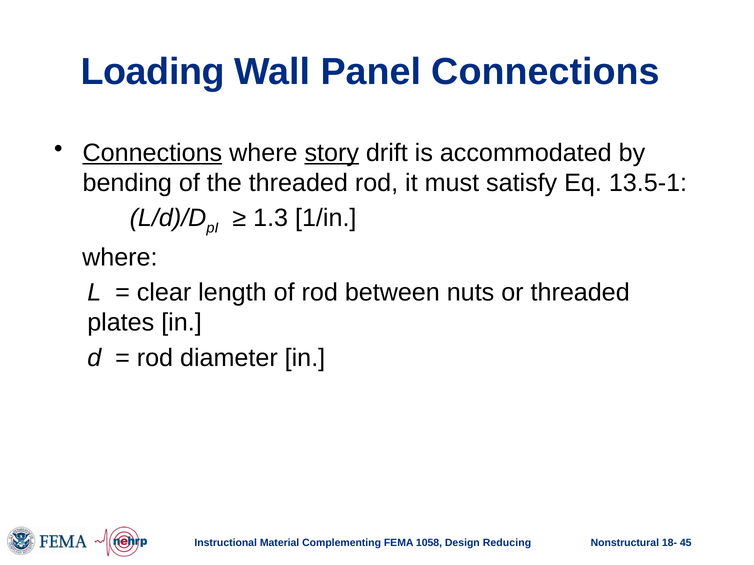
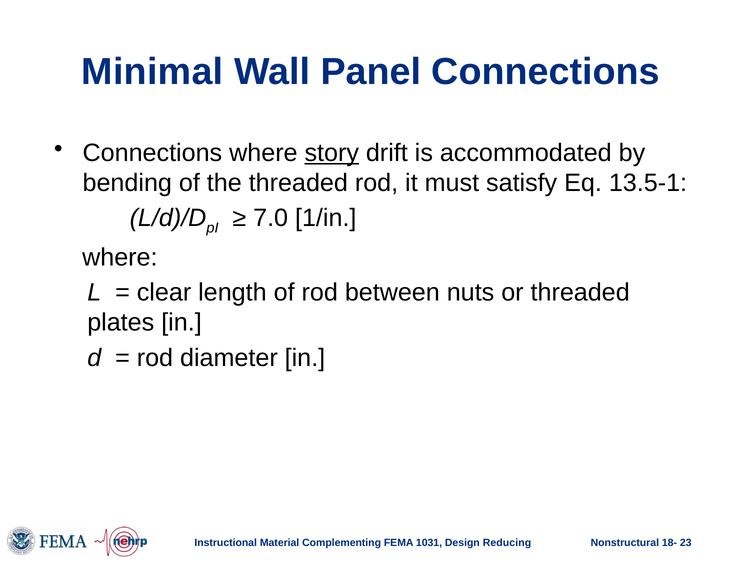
Loading: Loading -> Minimal
Connections at (152, 153) underline: present -> none
1.3: 1.3 -> 7.0
1058: 1058 -> 1031
45: 45 -> 23
